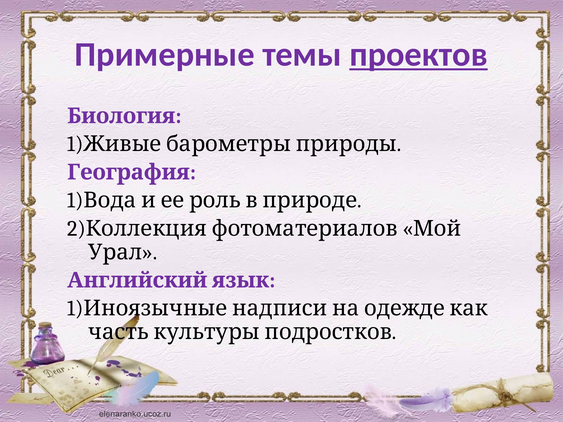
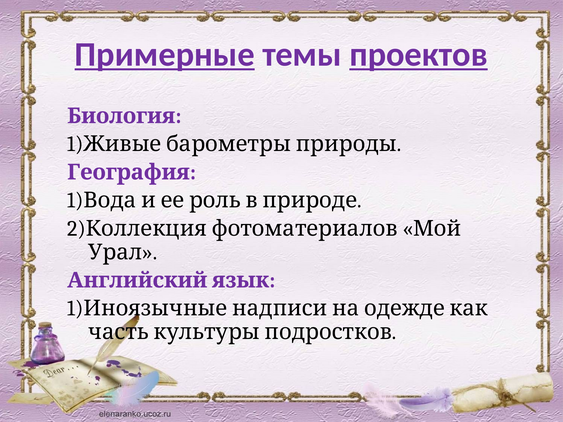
Примерные underline: none -> present
